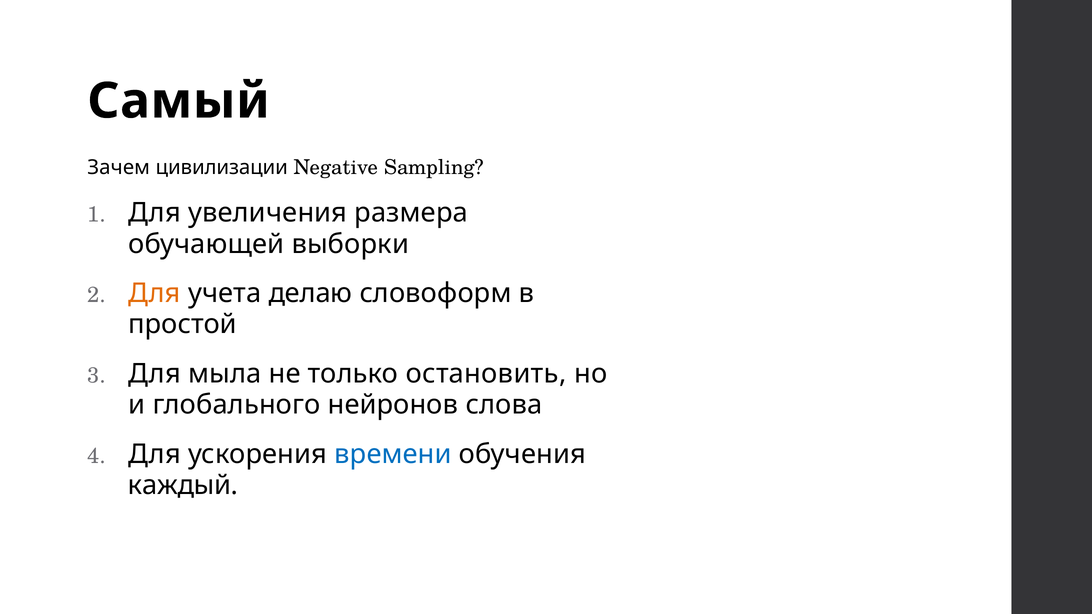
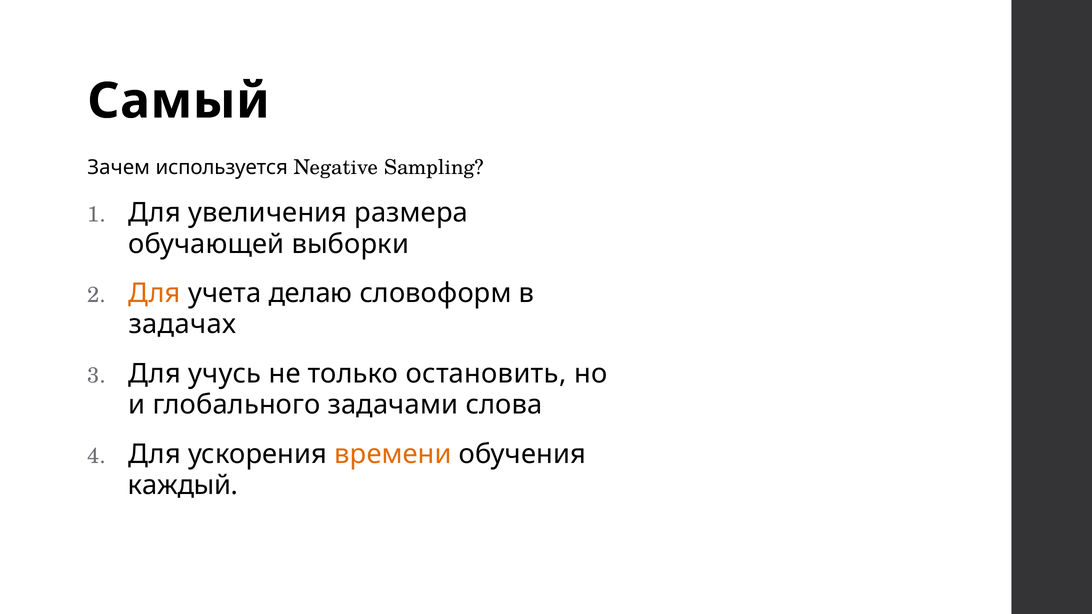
цивилизации: цивилизации -> используется
простой: простой -> задачах
мыла: мыла -> учусь
нейронов: нейронов -> задачами
времени colour: blue -> orange
